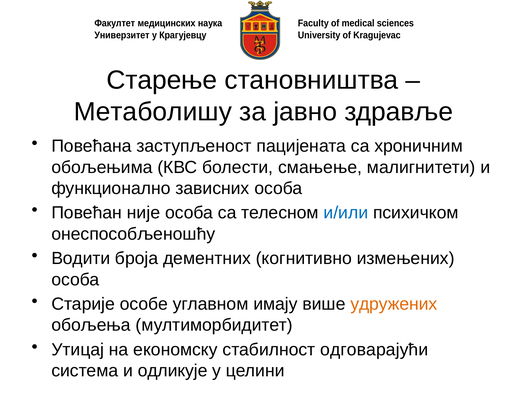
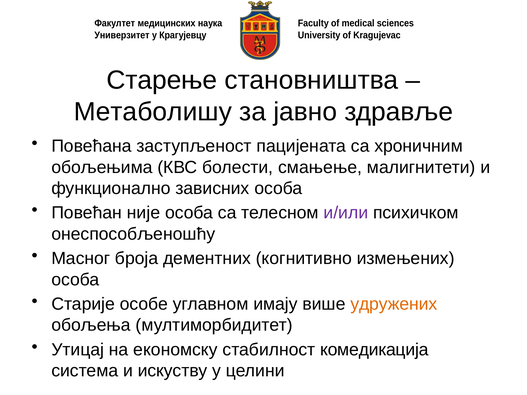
и/или colour: blue -> purple
Водити: Водити -> Масног
одговарајући: одговарајући -> комедикација
одликује: одликује -> искуству
